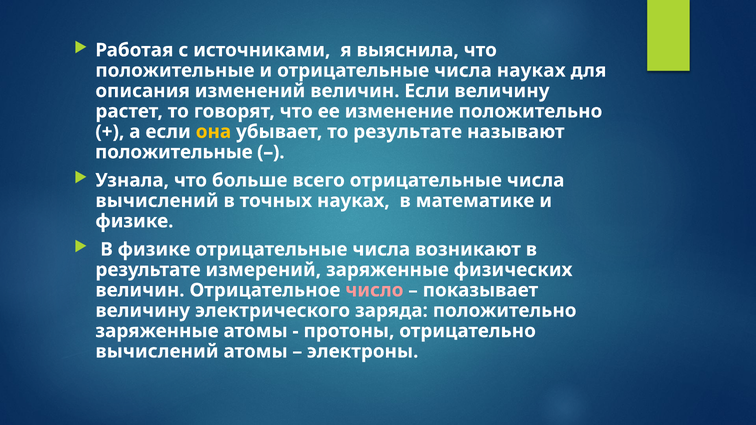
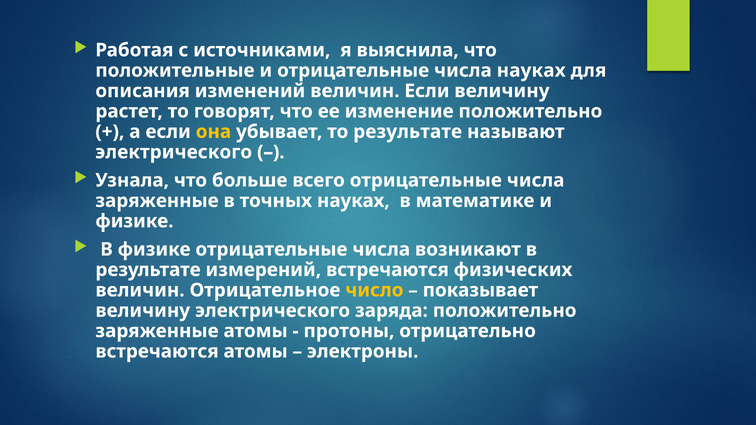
положительные at (174, 152): положительные -> электрического
вычислений at (157, 201): вычислений -> заряженные
измерений заряженные: заряженные -> встречаются
число colour: pink -> yellow
вычислений at (157, 352): вычислений -> встречаются
